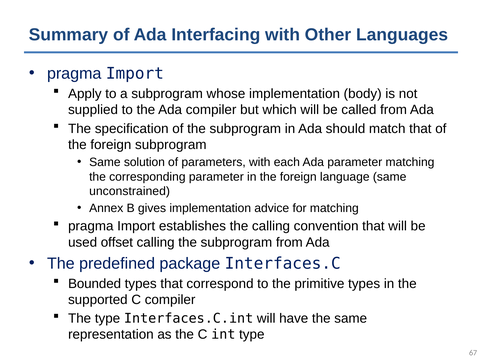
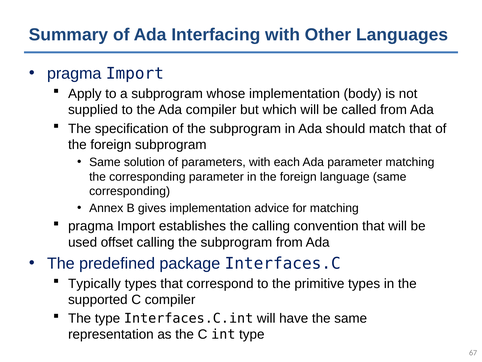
unconstrained at (130, 191): unconstrained -> corresponding
Bounded: Bounded -> Typically
